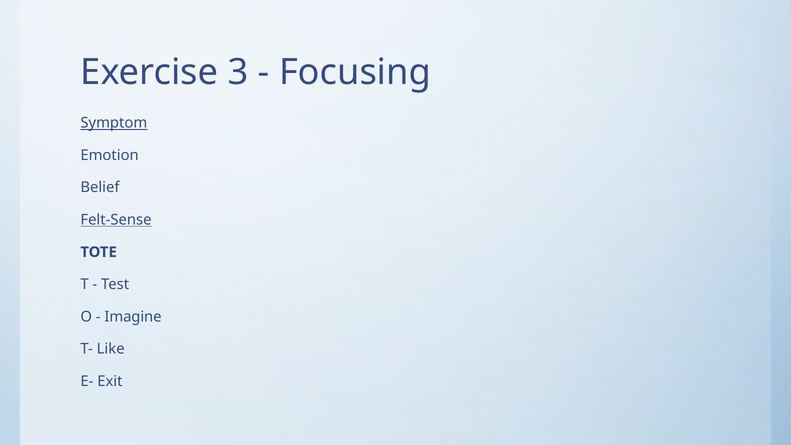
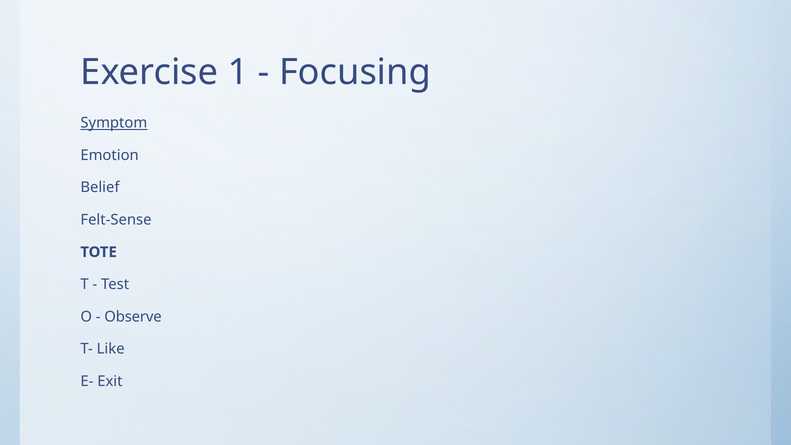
3: 3 -> 1
Felt-Sense underline: present -> none
Imagine: Imagine -> Observe
